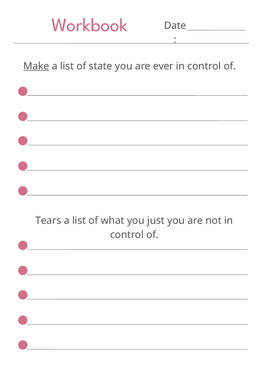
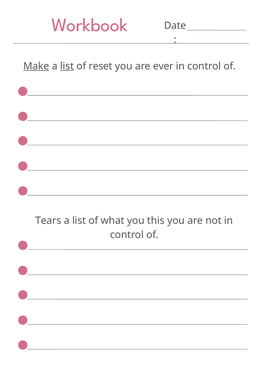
list at (67, 66) underline: none -> present
state: state -> reset
just: just -> this
